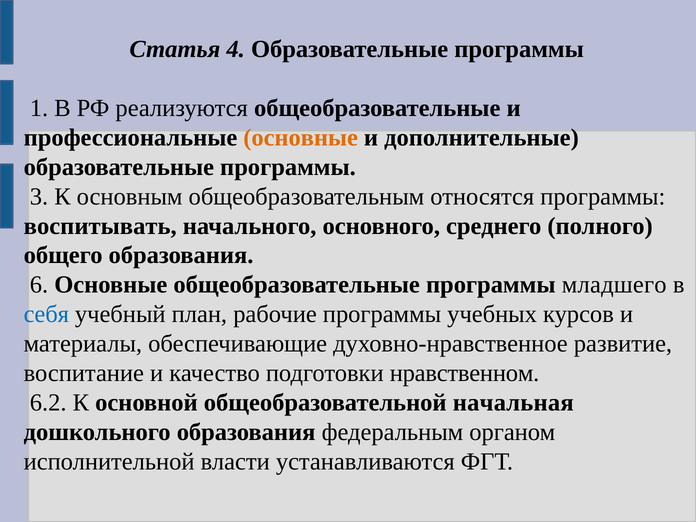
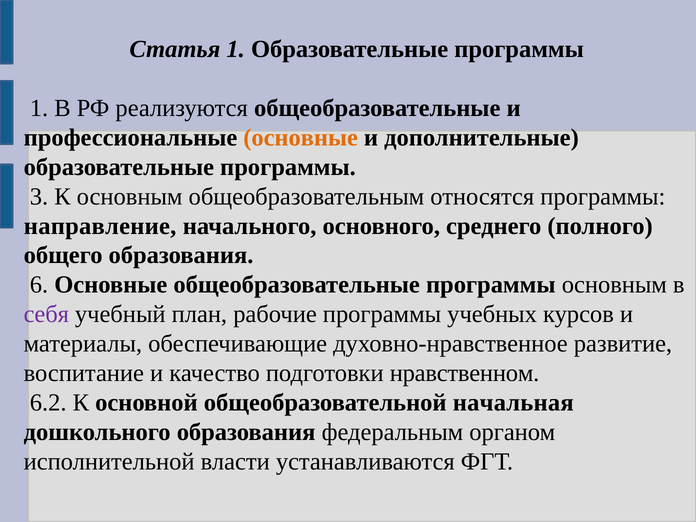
Статья 4: 4 -> 1
воспитывать: воспитывать -> направление
программы младшего: младшего -> основным
себя colour: blue -> purple
